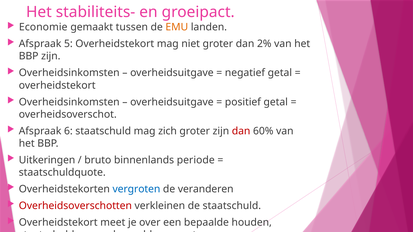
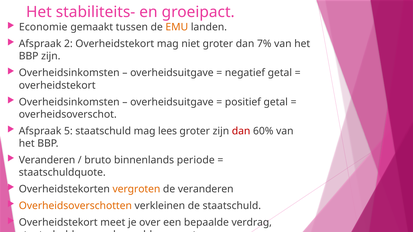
5: 5 -> 2
2%: 2% -> 7%
6: 6 -> 5
zich: zich -> lees
Uitkeringen at (47, 160): Uitkeringen -> Veranderen
vergroten colour: blue -> orange
Overheidsoverschotten colour: red -> orange
houden: houden -> verdrag
